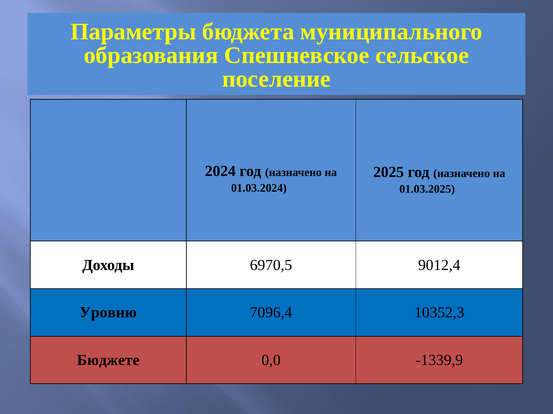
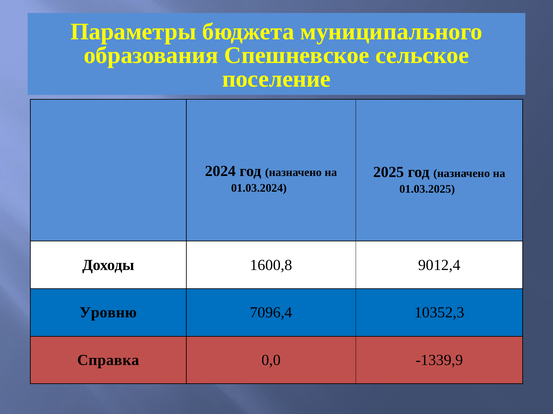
6970,5: 6970,5 -> 1600,8
Бюджете: Бюджете -> Справка
